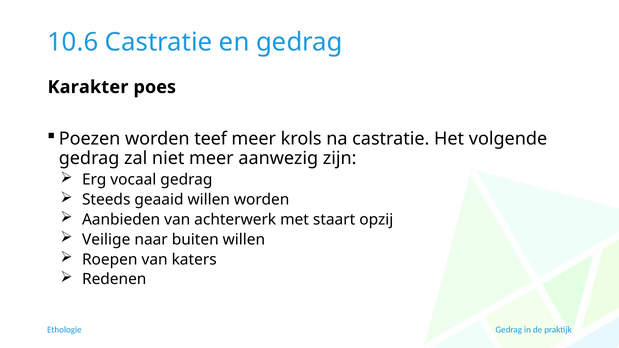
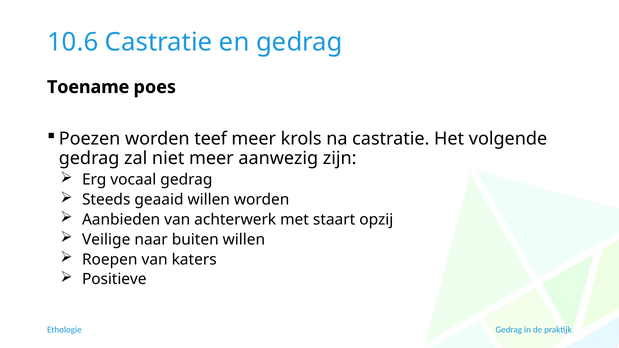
Karakter: Karakter -> Toename
Redenen: Redenen -> Positieve
